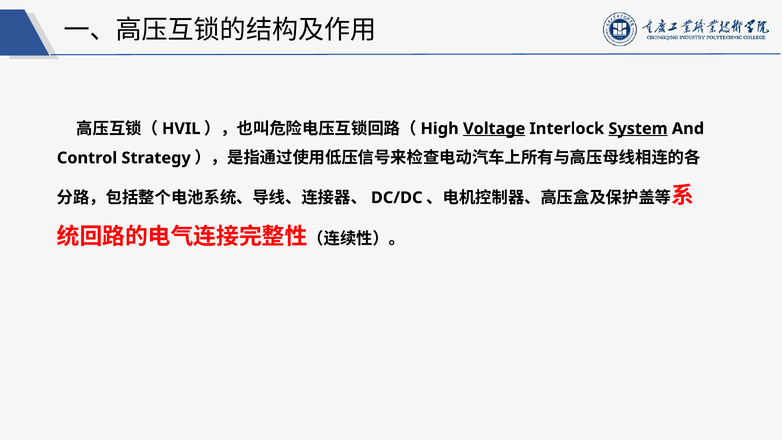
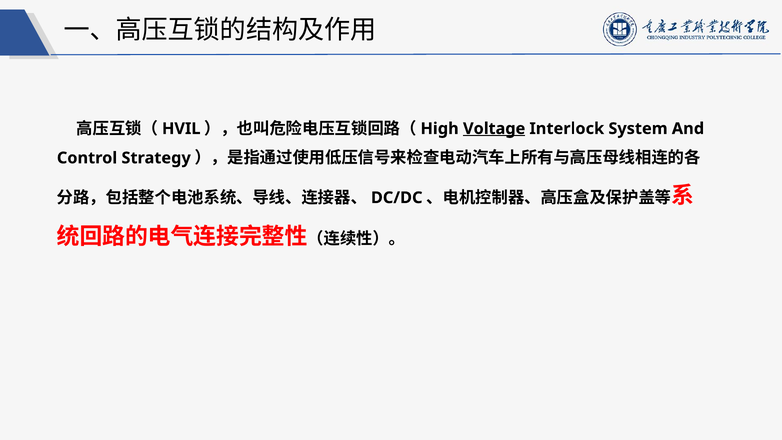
System underline: present -> none
